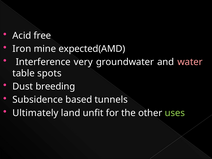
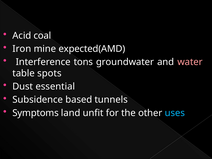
free: free -> coal
very: very -> tons
breeding: breeding -> essential
Ultimately: Ultimately -> Symptoms
uses colour: light green -> light blue
